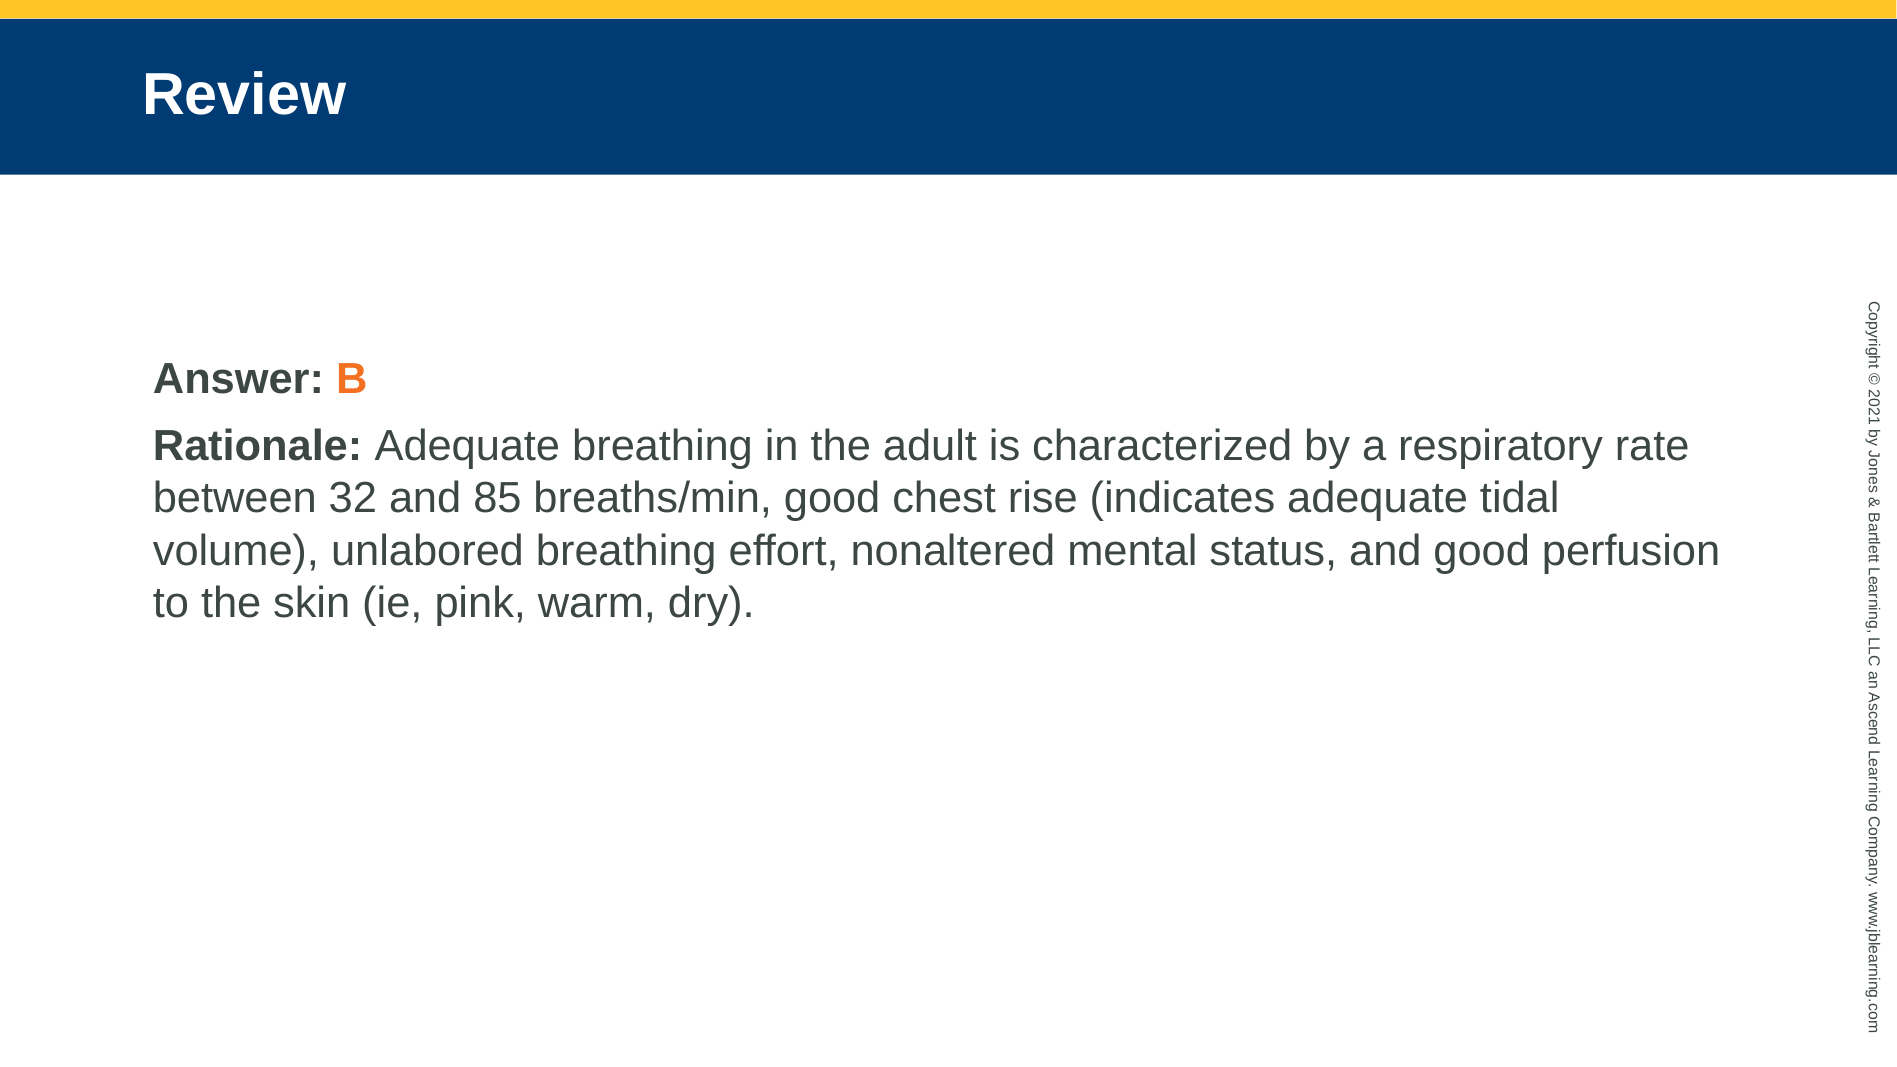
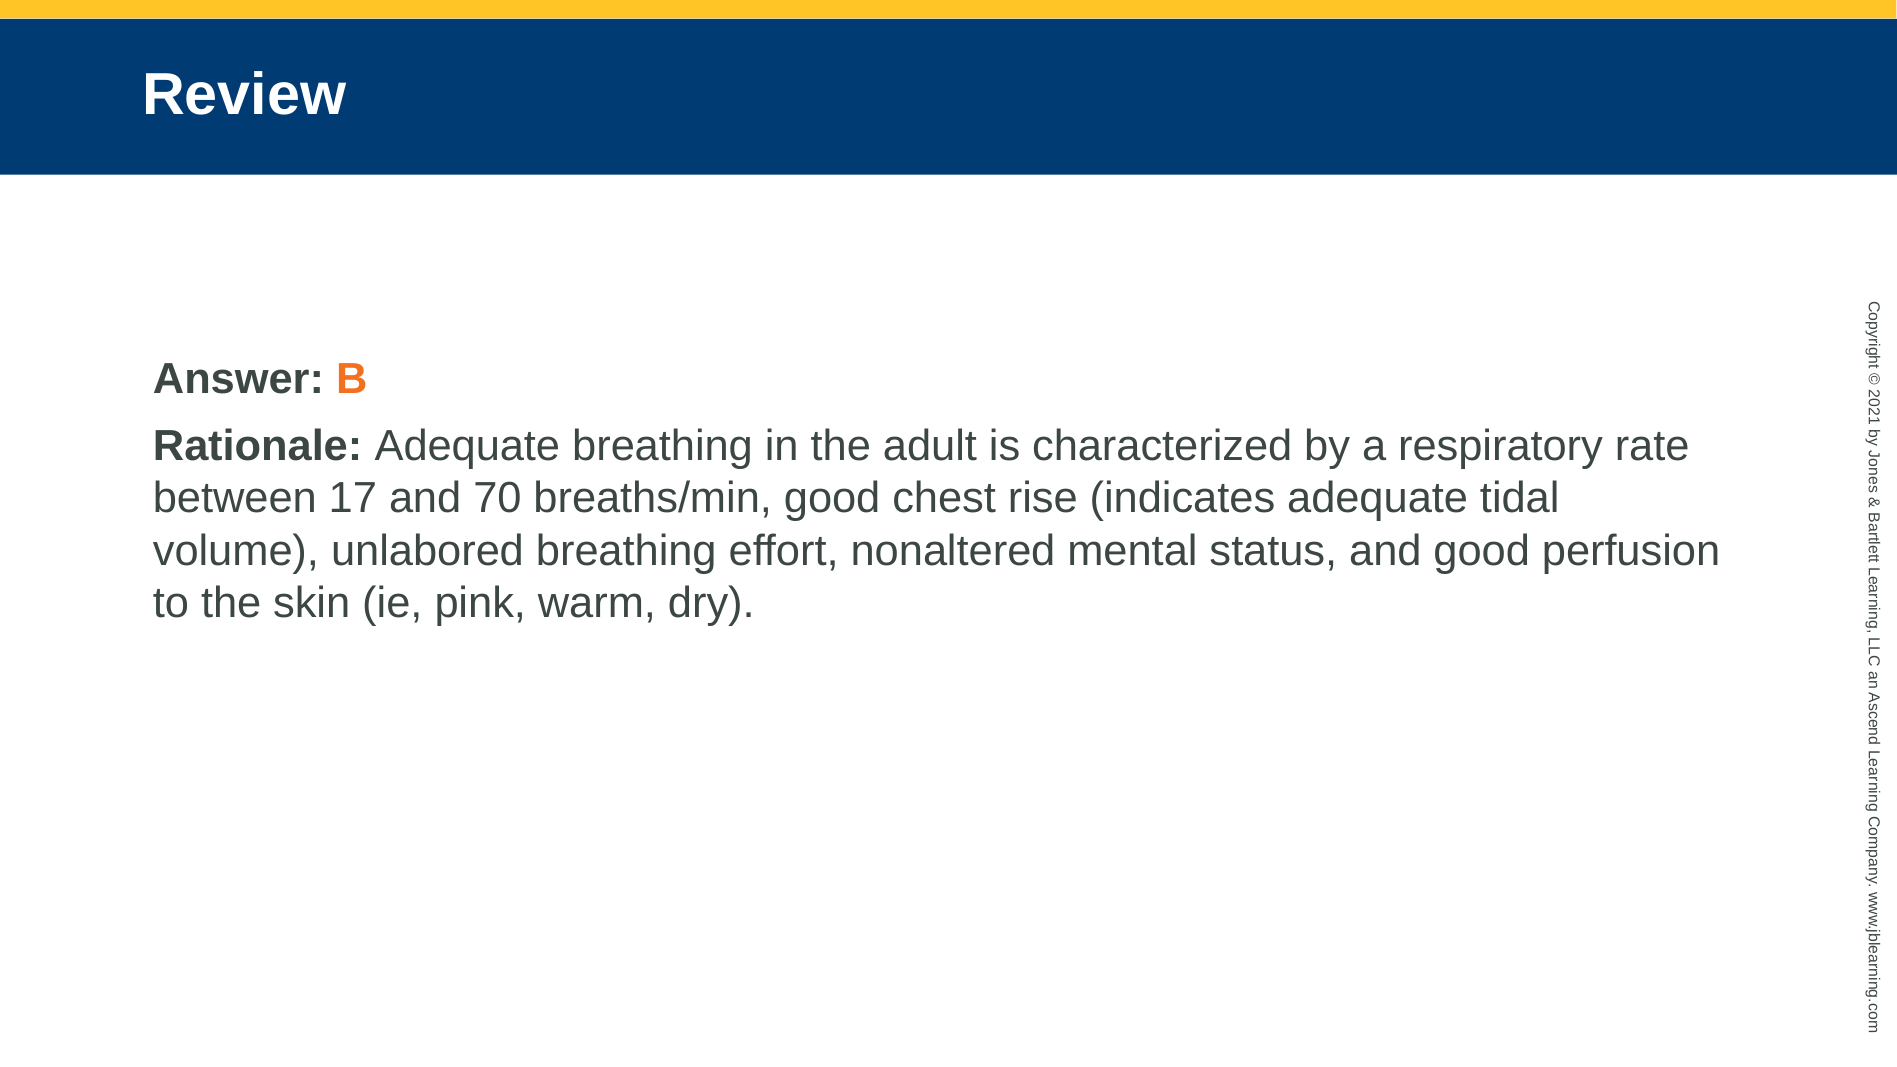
32: 32 -> 17
85: 85 -> 70
